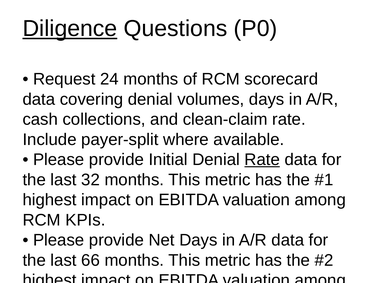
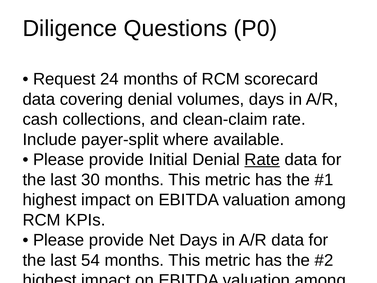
Diligence underline: present -> none
32: 32 -> 30
66: 66 -> 54
